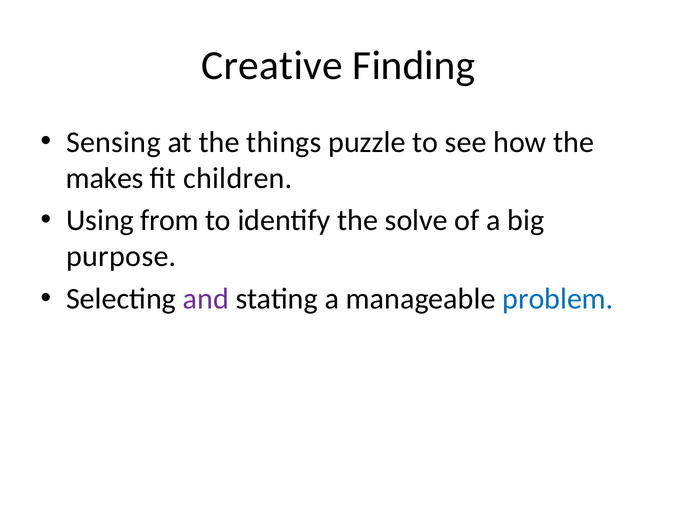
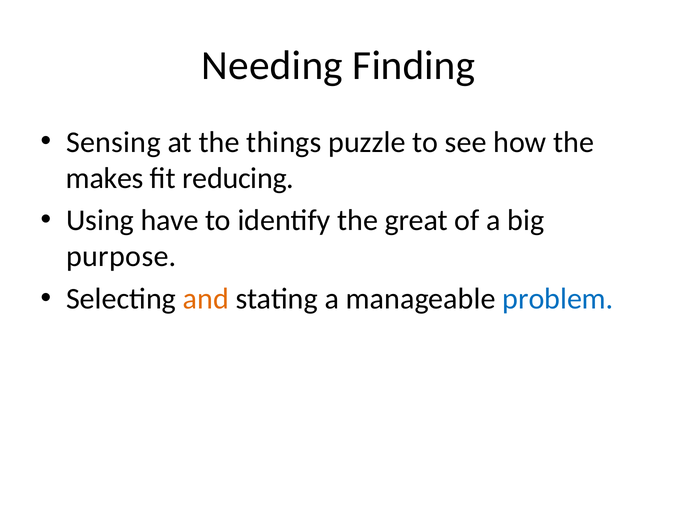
Creative: Creative -> Needing
children: children -> reducing
from: from -> have
solve: solve -> great
and colour: purple -> orange
